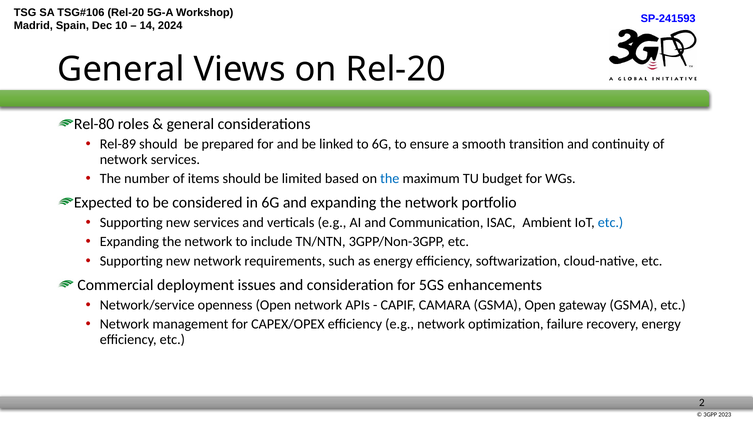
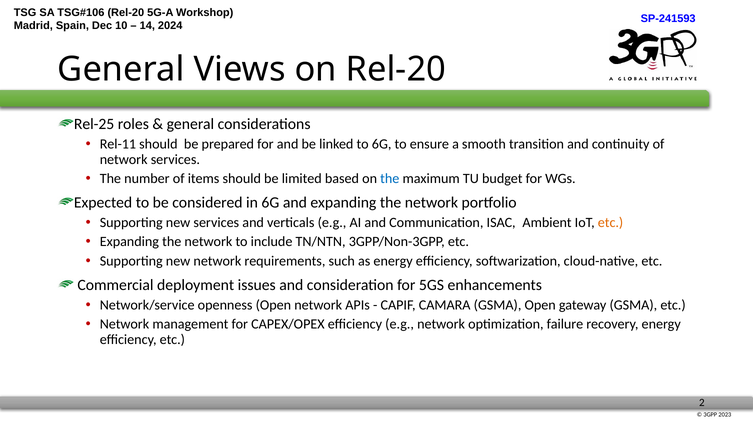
Rel-80: Rel-80 -> Rel-25
Rel-89: Rel-89 -> Rel-11
etc at (611, 222) colour: blue -> orange
